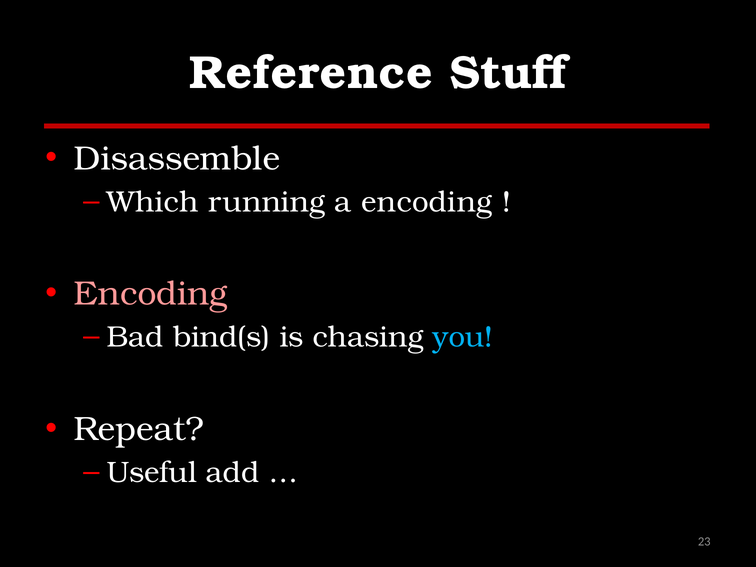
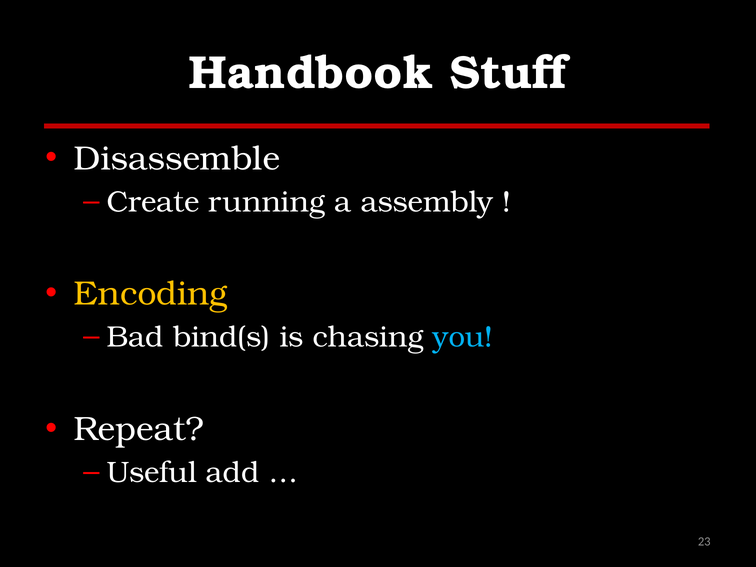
Reference: Reference -> Handbook
Which: Which -> Create
a encoding: encoding -> assembly
Encoding at (151, 294) colour: pink -> yellow
